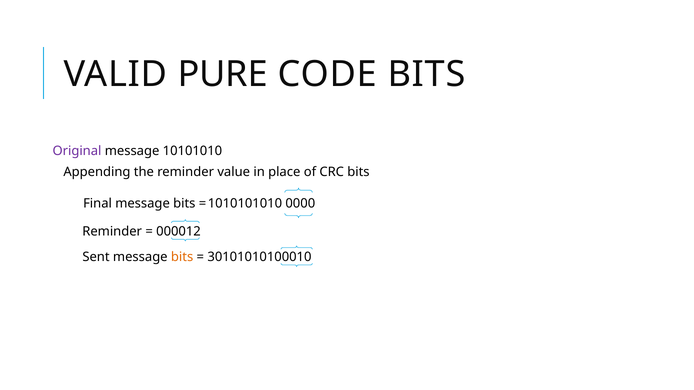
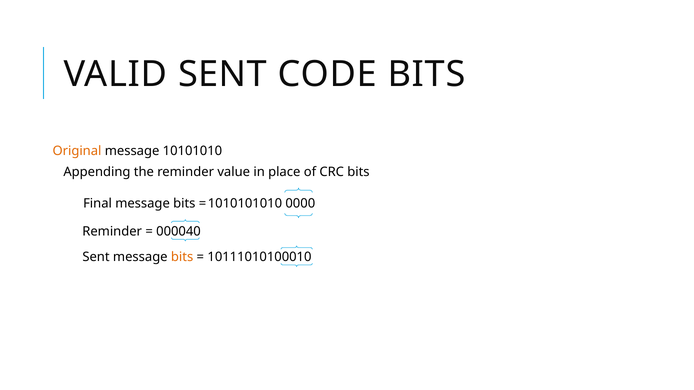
VALID PURE: PURE -> SENT
Original colour: purple -> orange
000012: 000012 -> 000040
30101010100010: 30101010100010 -> 10111010100010
